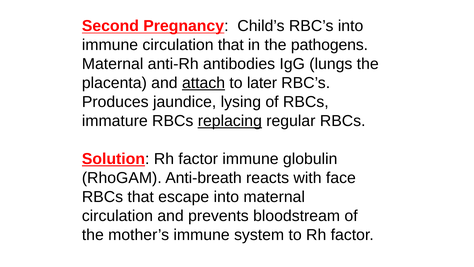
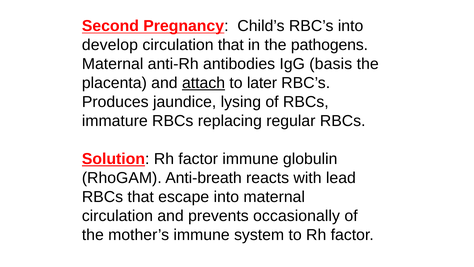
immune at (110, 45): immune -> develop
lungs: lungs -> basis
replacing underline: present -> none
face: face -> lead
bloodstream: bloodstream -> occasionally
